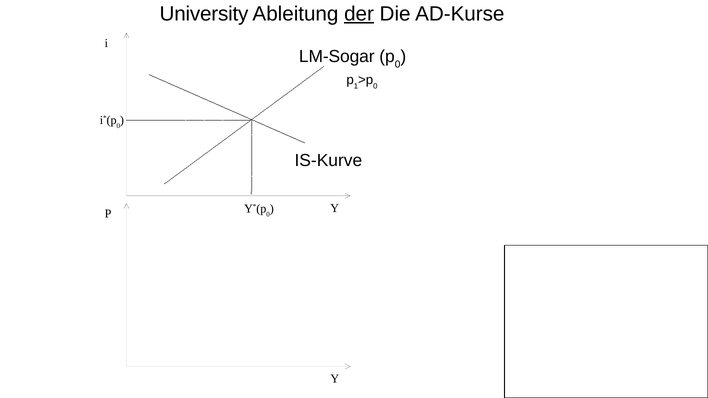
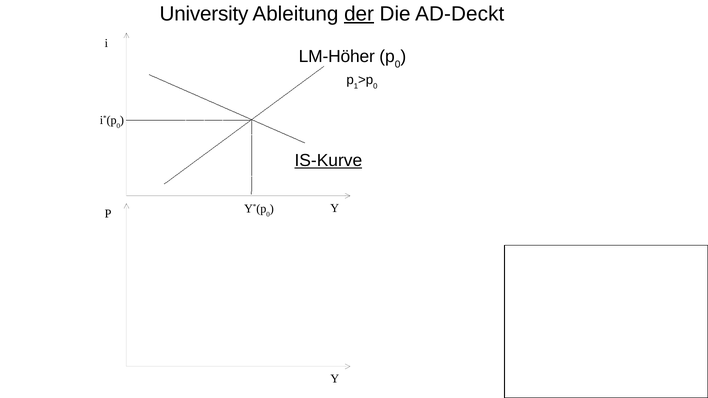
AD-Kurse: AD-Kurse -> AD-Deckt
LM-Sogar: LM-Sogar -> LM-Höher
IS-Kurve underline: none -> present
